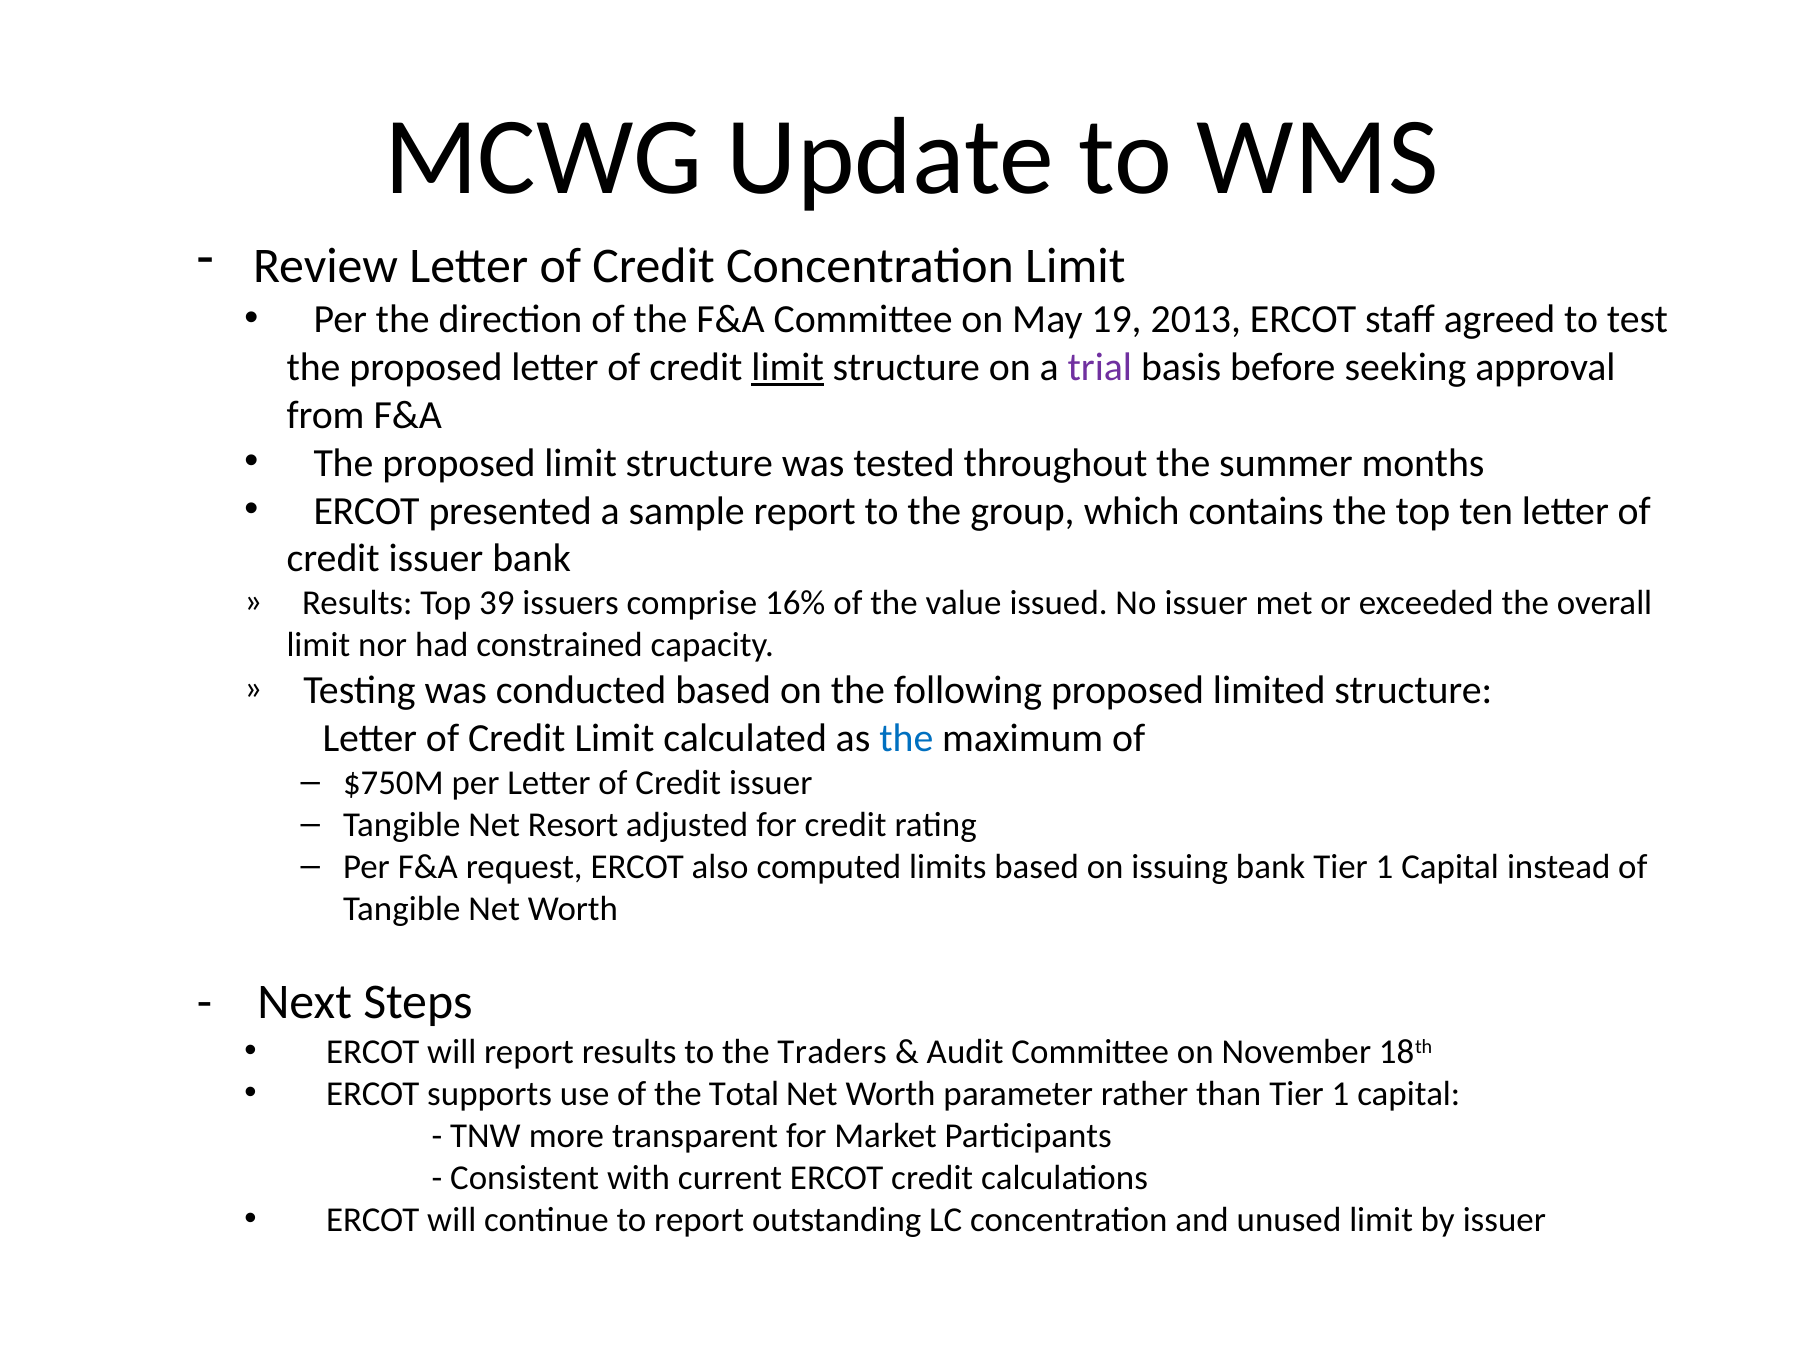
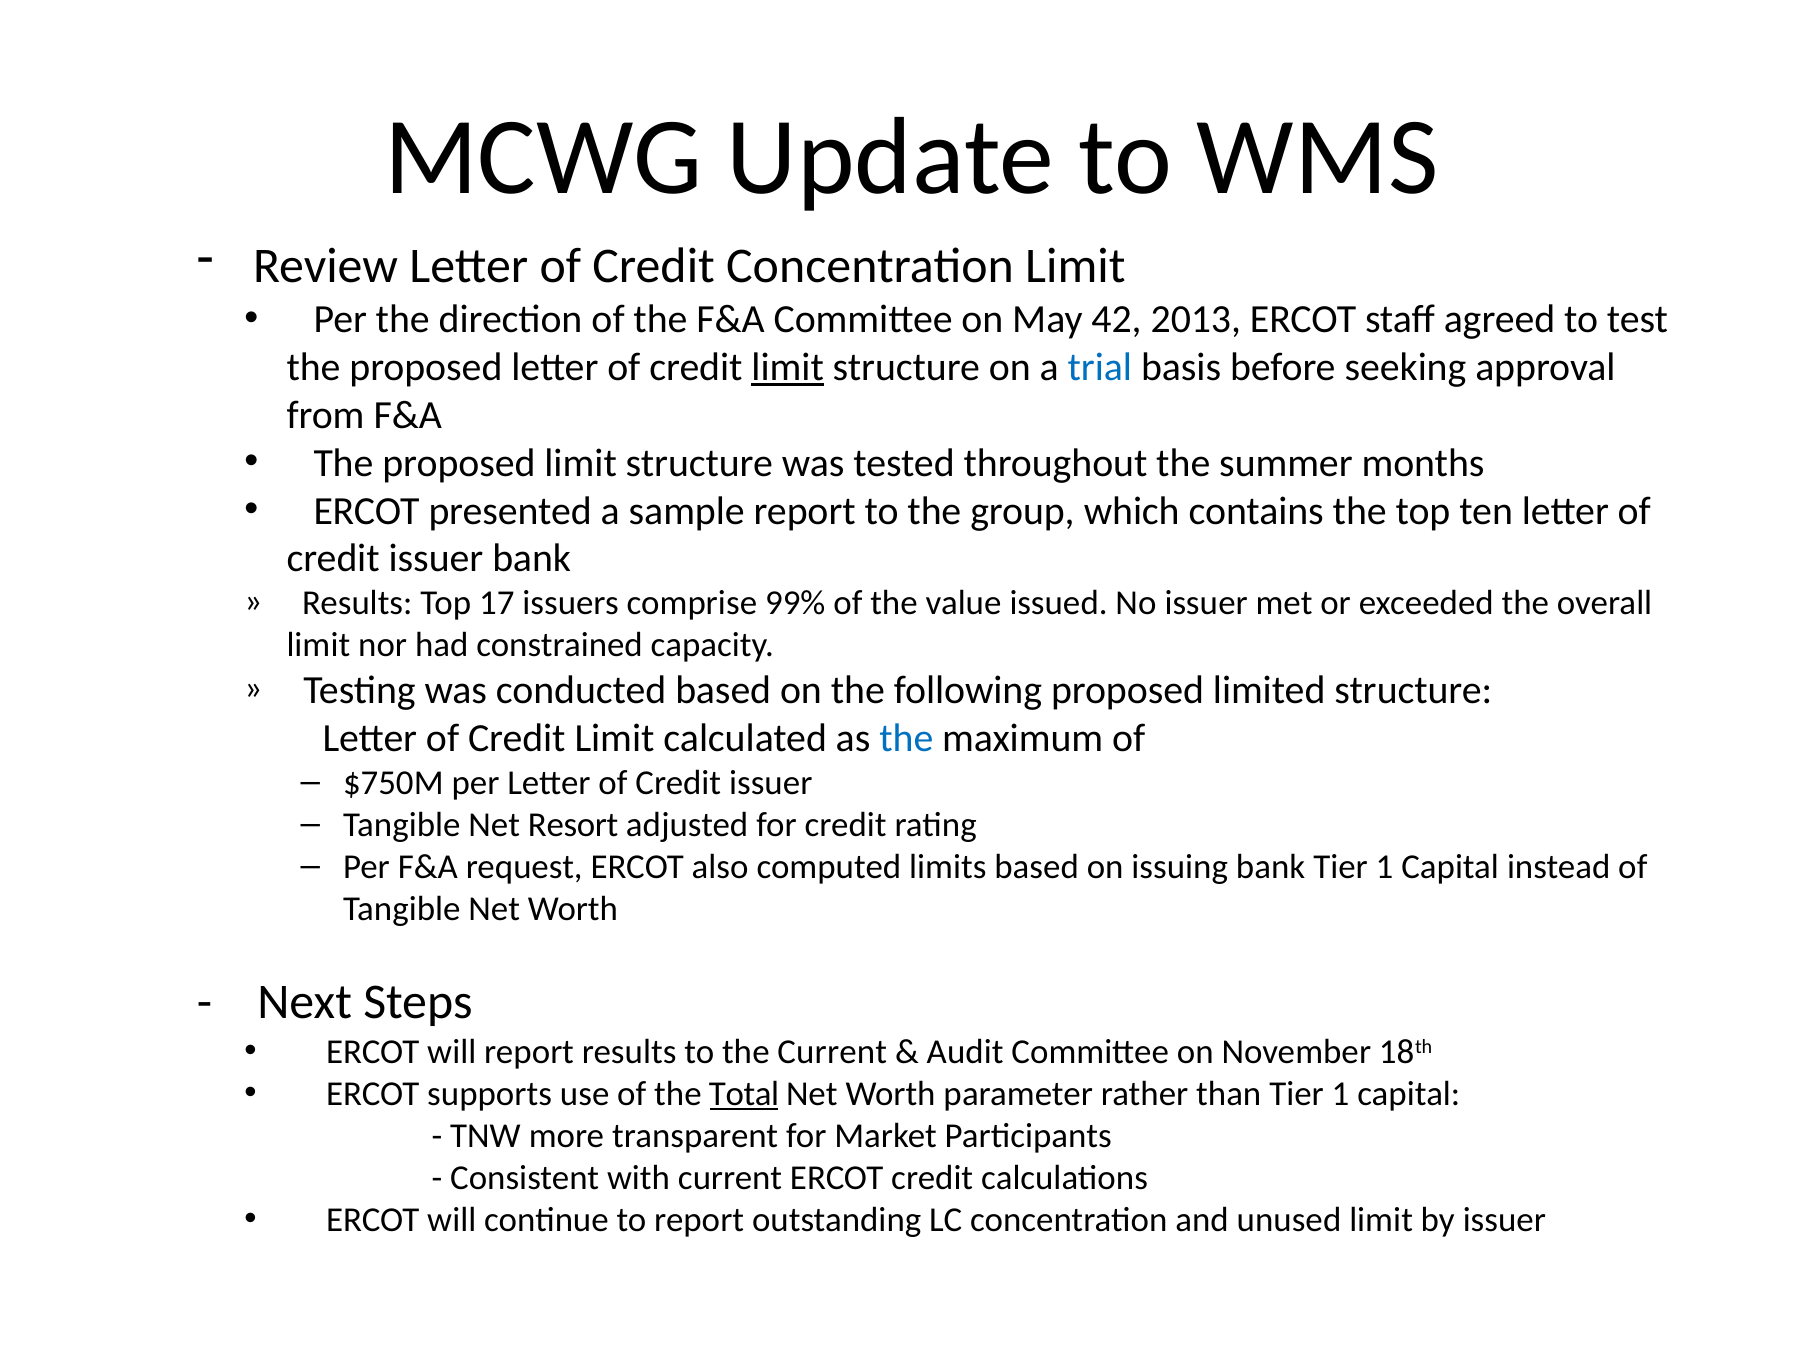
19: 19 -> 42
trial colour: purple -> blue
39: 39 -> 17
16%: 16% -> 99%
the Traders: Traders -> Current
Total underline: none -> present
